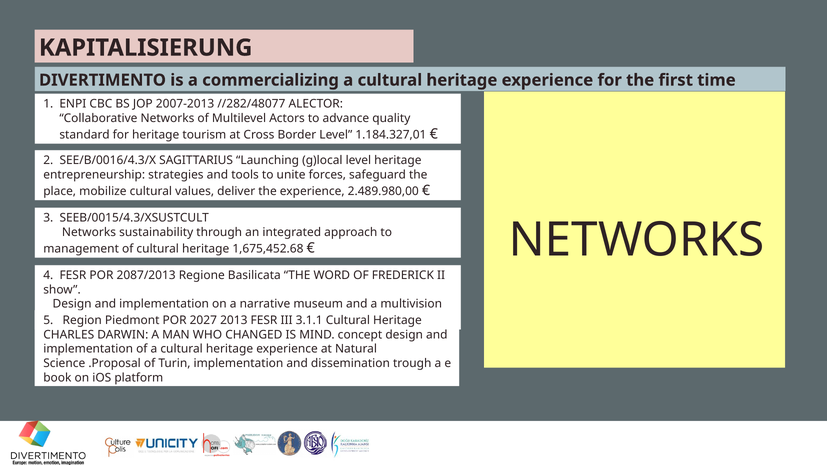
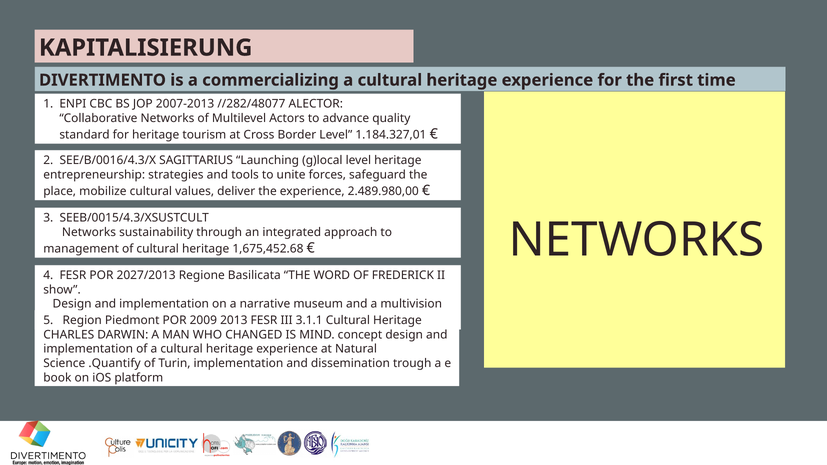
2087/2013: 2087/2013 -> 2027/2013
2027: 2027 -> 2009
.Proposal: .Proposal -> .Quantify
